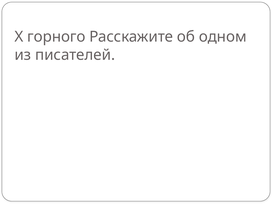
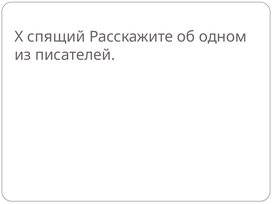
горного: горного -> спящий
